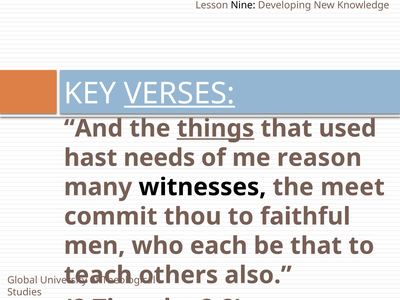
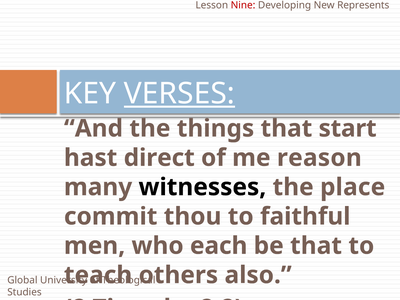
Nine colour: black -> red
Knowledge: Knowledge -> Represents
things underline: present -> none
used: used -> start
needs: needs -> direct
meet: meet -> place
